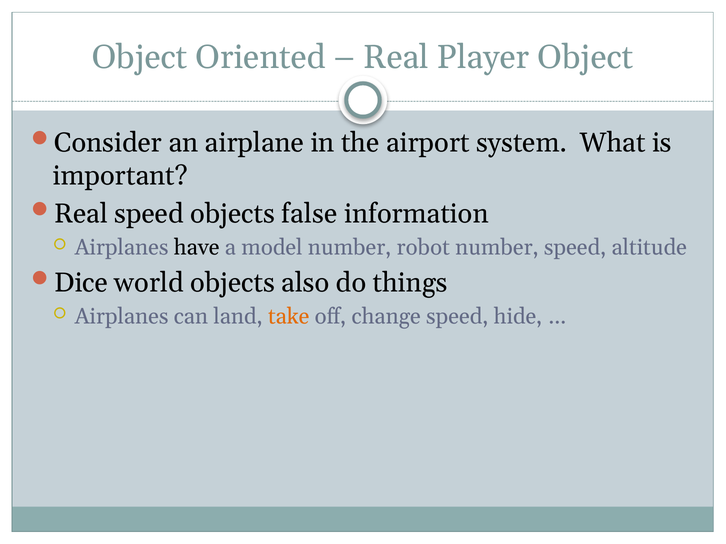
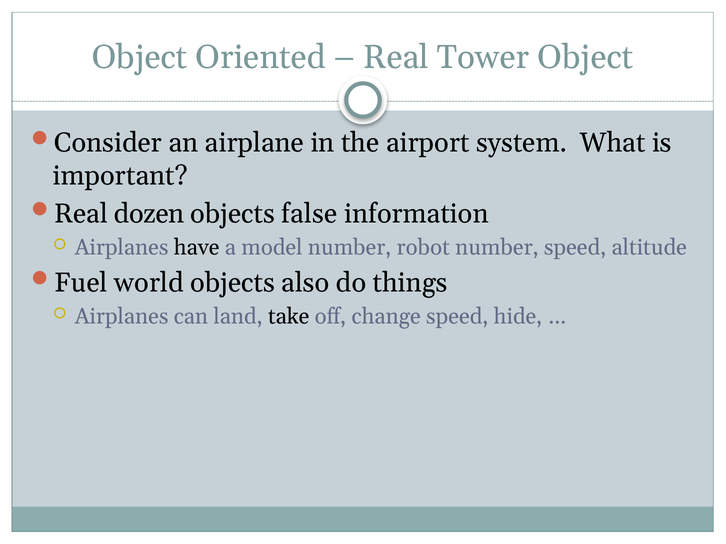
Player: Player -> Tower
Real speed: speed -> dozen
Dice: Dice -> Fuel
take colour: orange -> black
